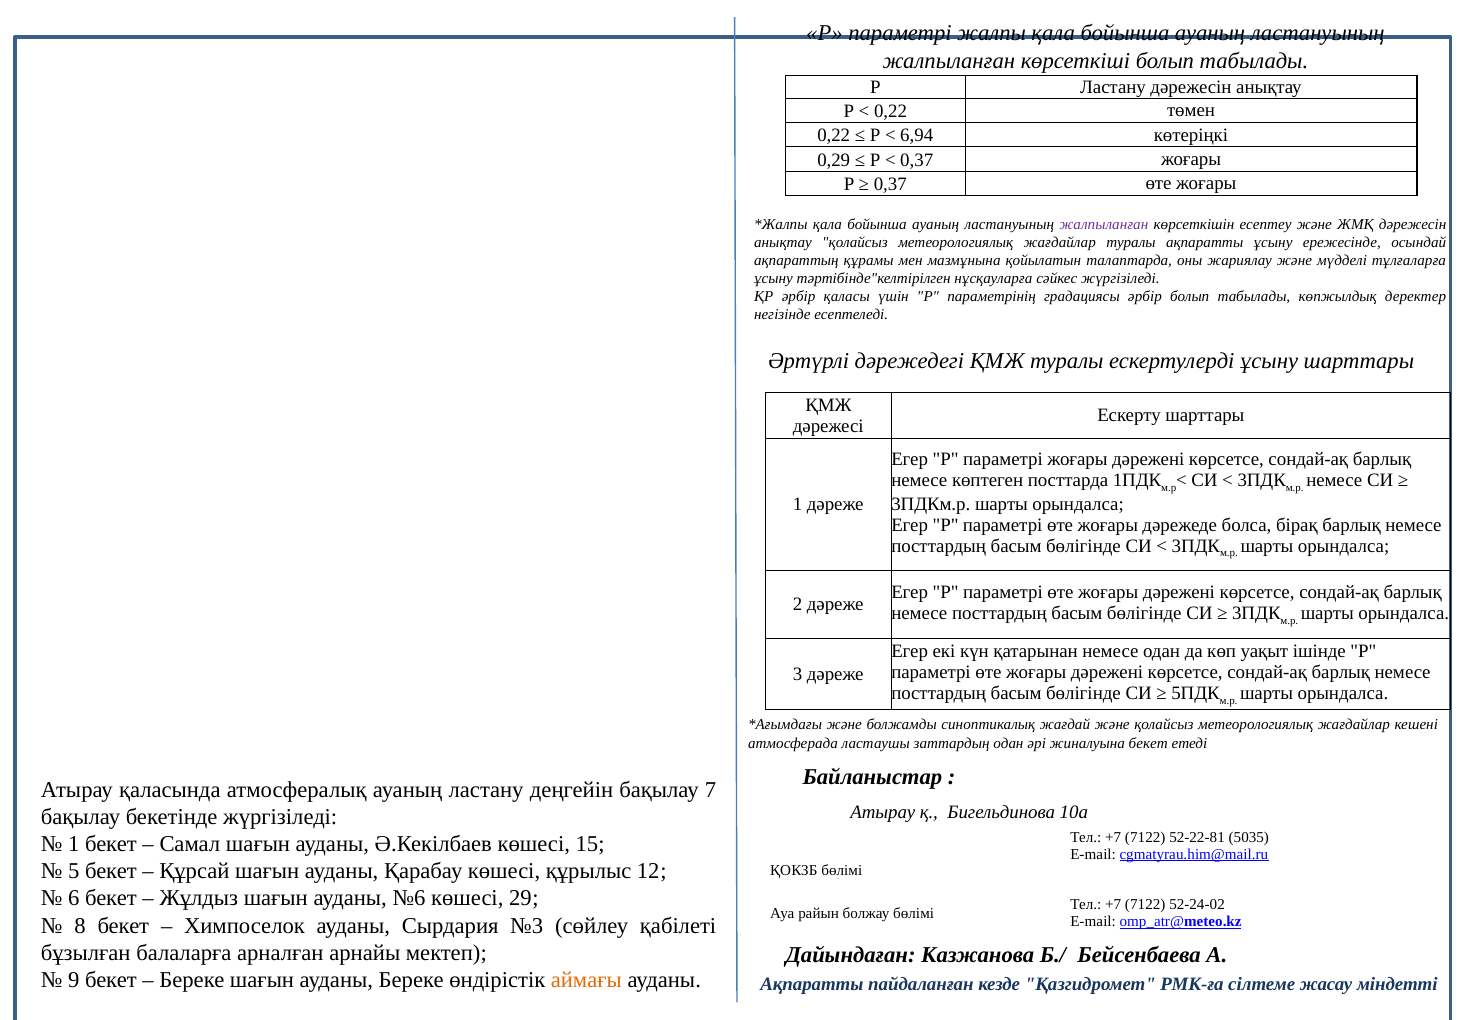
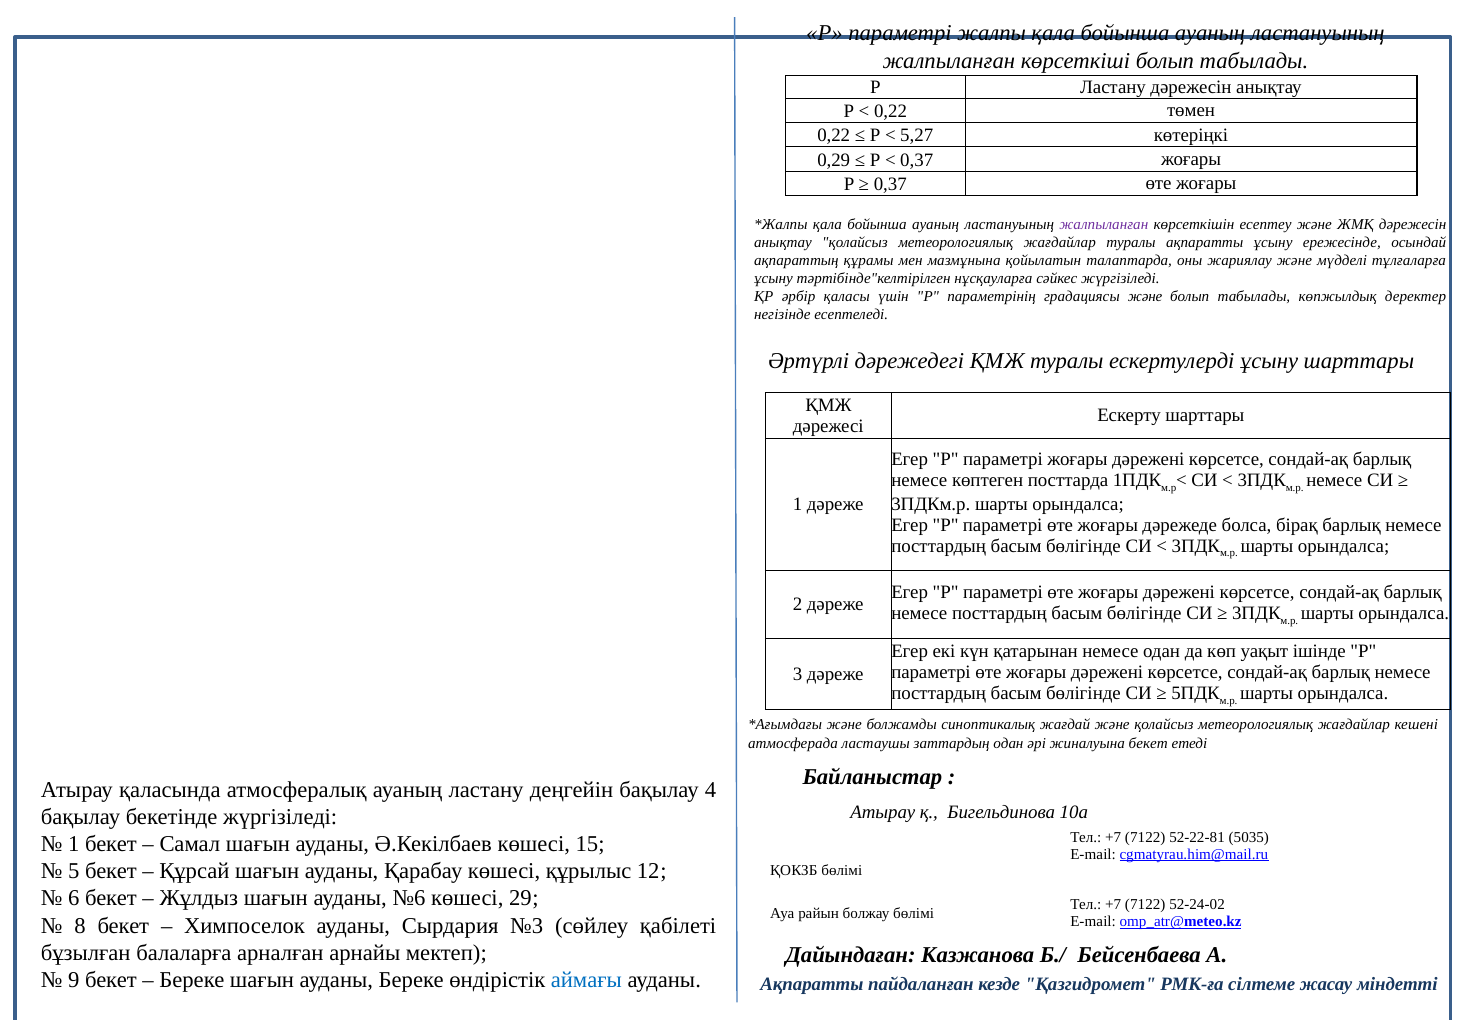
6,94: 6,94 -> 5,27
градациясы әрбір: әрбір -> және
7: 7 -> 4
аймағы colour: orange -> blue
